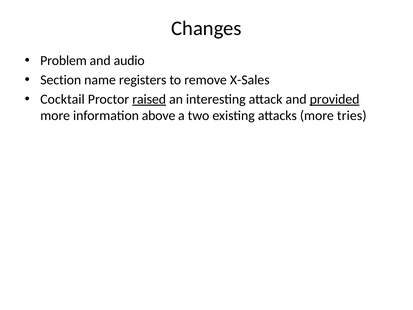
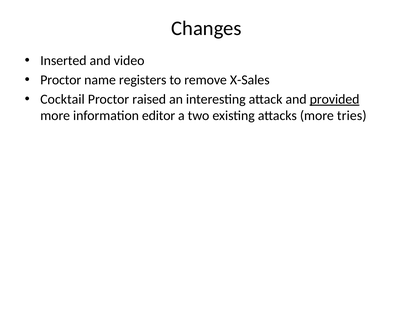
Problem: Problem -> Inserted
audio: audio -> video
Section at (61, 80): Section -> Proctor
raised underline: present -> none
above: above -> editor
